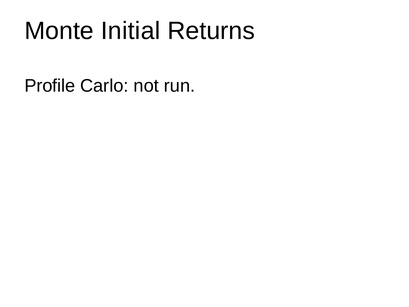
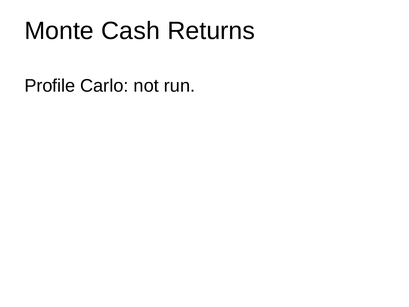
Initial: Initial -> Cash
